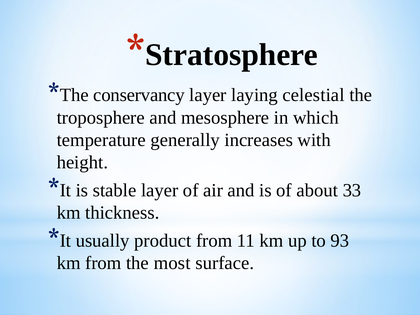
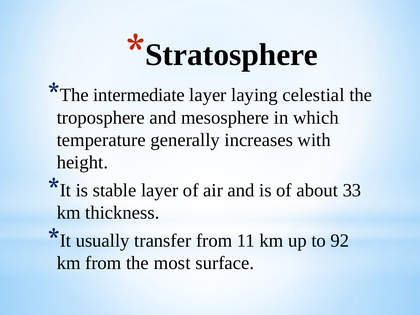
conservancy: conservancy -> intermediate
product: product -> transfer
93: 93 -> 92
